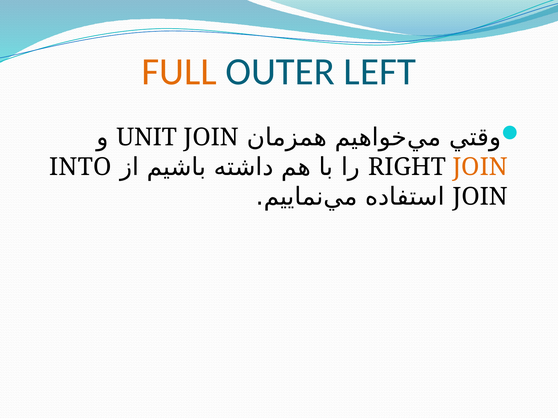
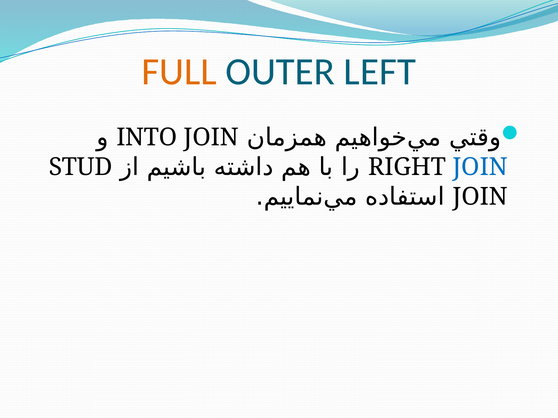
UNIT: UNIT -> INTO
INTO: INTO -> STUD
JOIN at (480, 167) colour: orange -> blue
